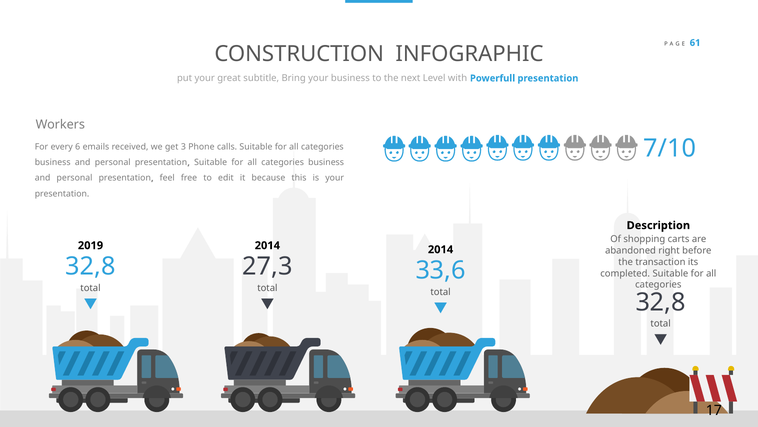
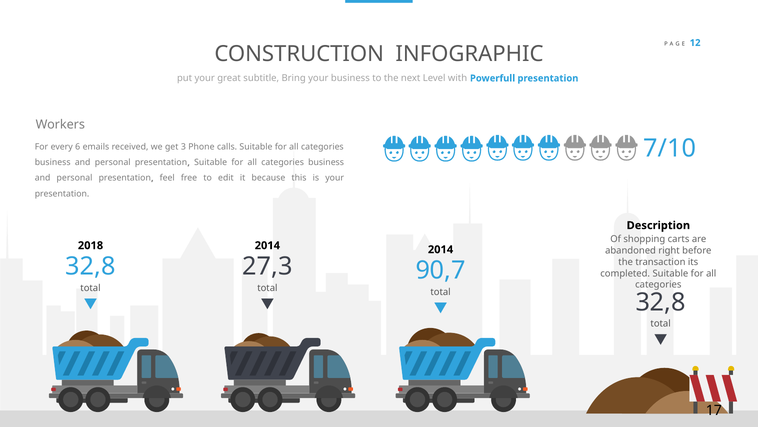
61: 61 -> 12
2019: 2019 -> 2018
33,6: 33,6 -> 90,7
